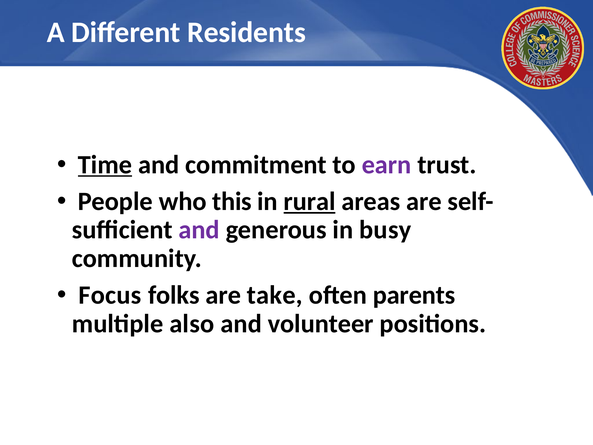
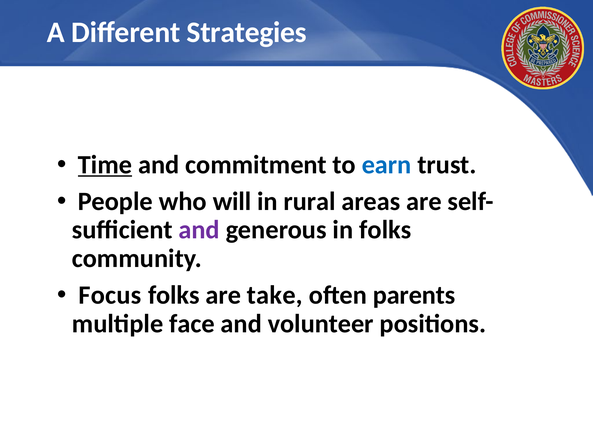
Residents: Residents -> Strategies
earn colour: purple -> blue
this: this -> will
rural underline: present -> none
in busy: busy -> folks
also: also -> face
